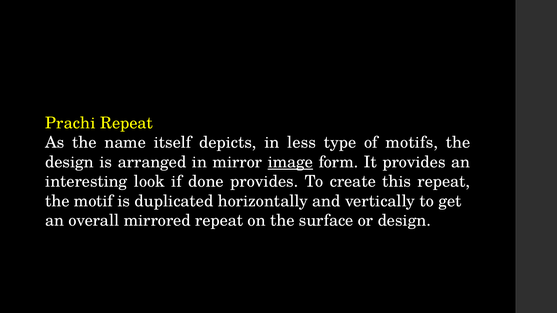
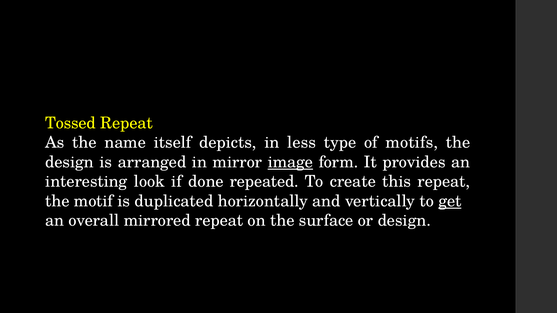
Prachi: Prachi -> Tossed
done provides: provides -> repeated
get underline: none -> present
